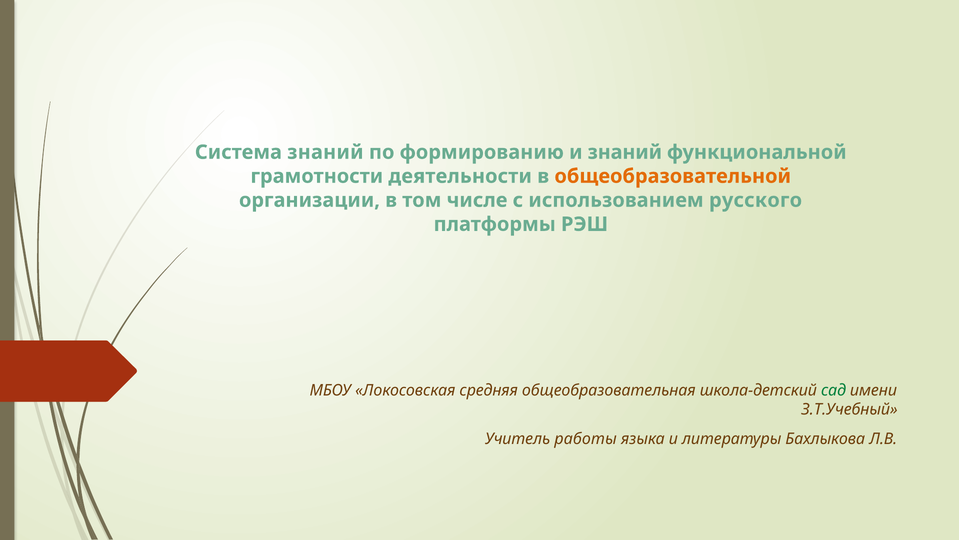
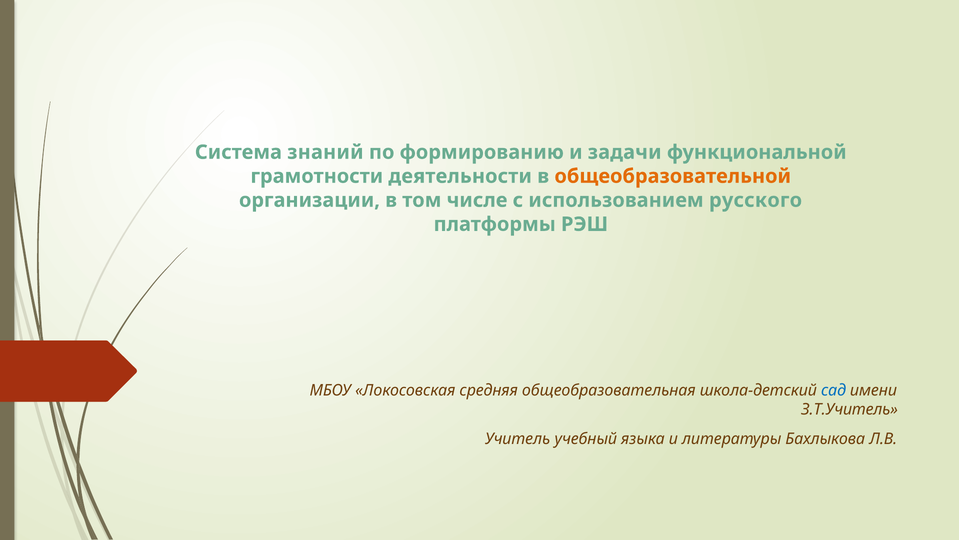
и знаний: знаний -> задачи
сад colour: green -> blue
З.Т.Учебный: З.Т.Учебный -> З.Т.Учитель
работы: работы -> учебный
